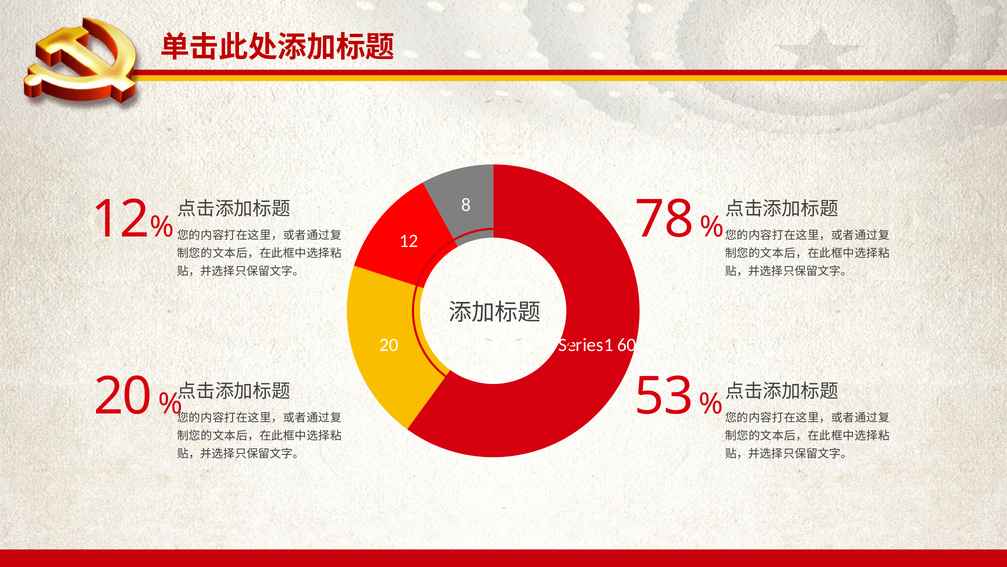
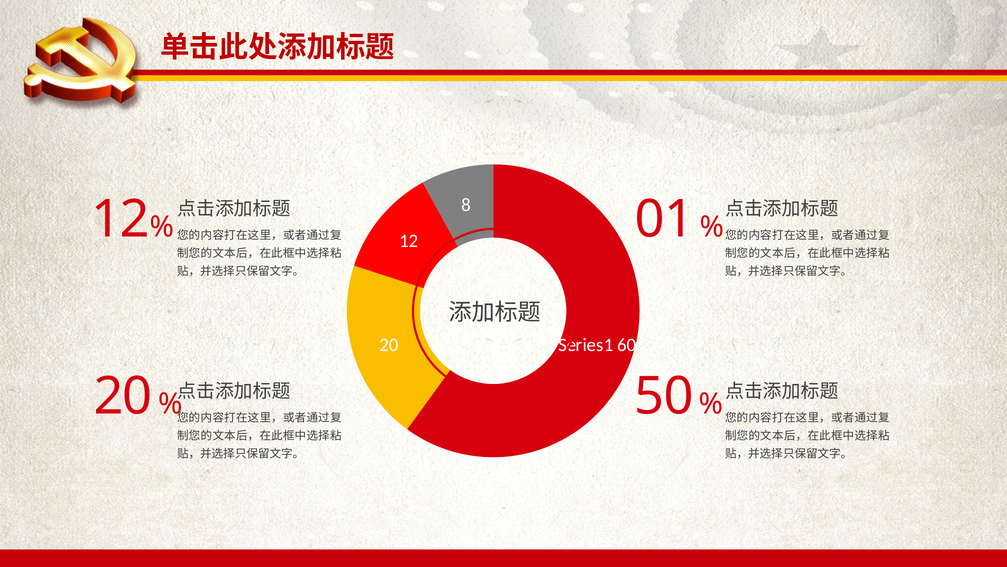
78: 78 -> 01
53: 53 -> 50
